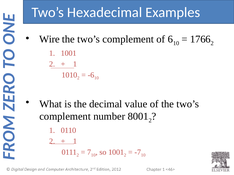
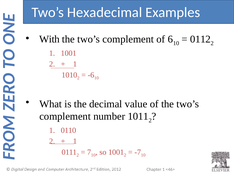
Wire: Wire -> With
1766: 1766 -> 0112
8001: 8001 -> 1011
